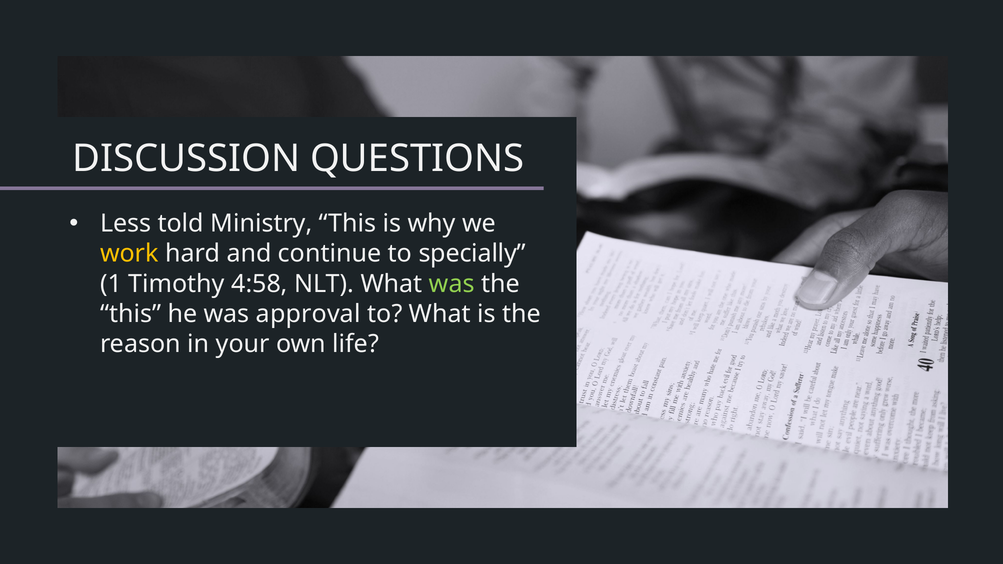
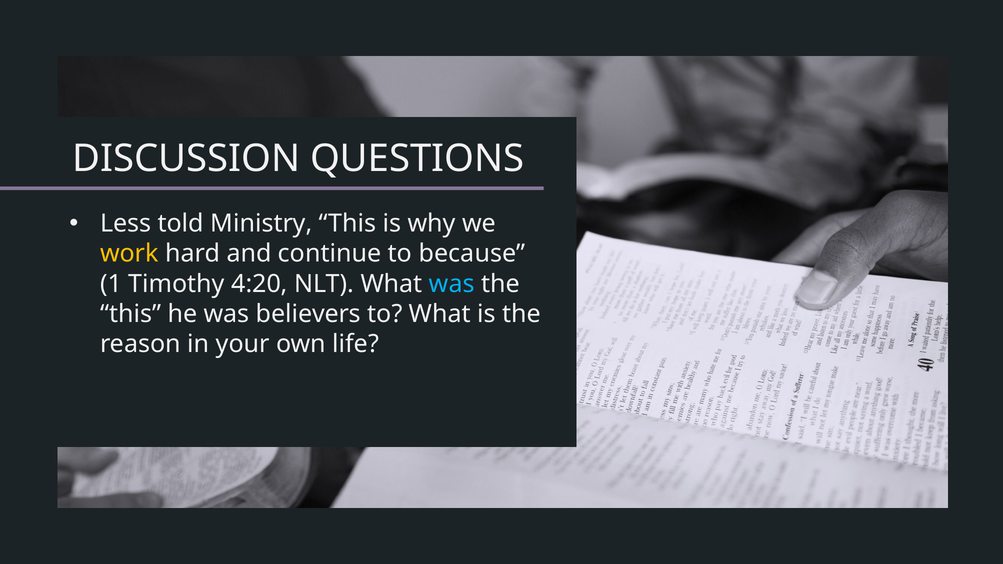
specially: specially -> because
4:58: 4:58 -> 4:20
was at (452, 284) colour: light green -> light blue
approval: approval -> believers
